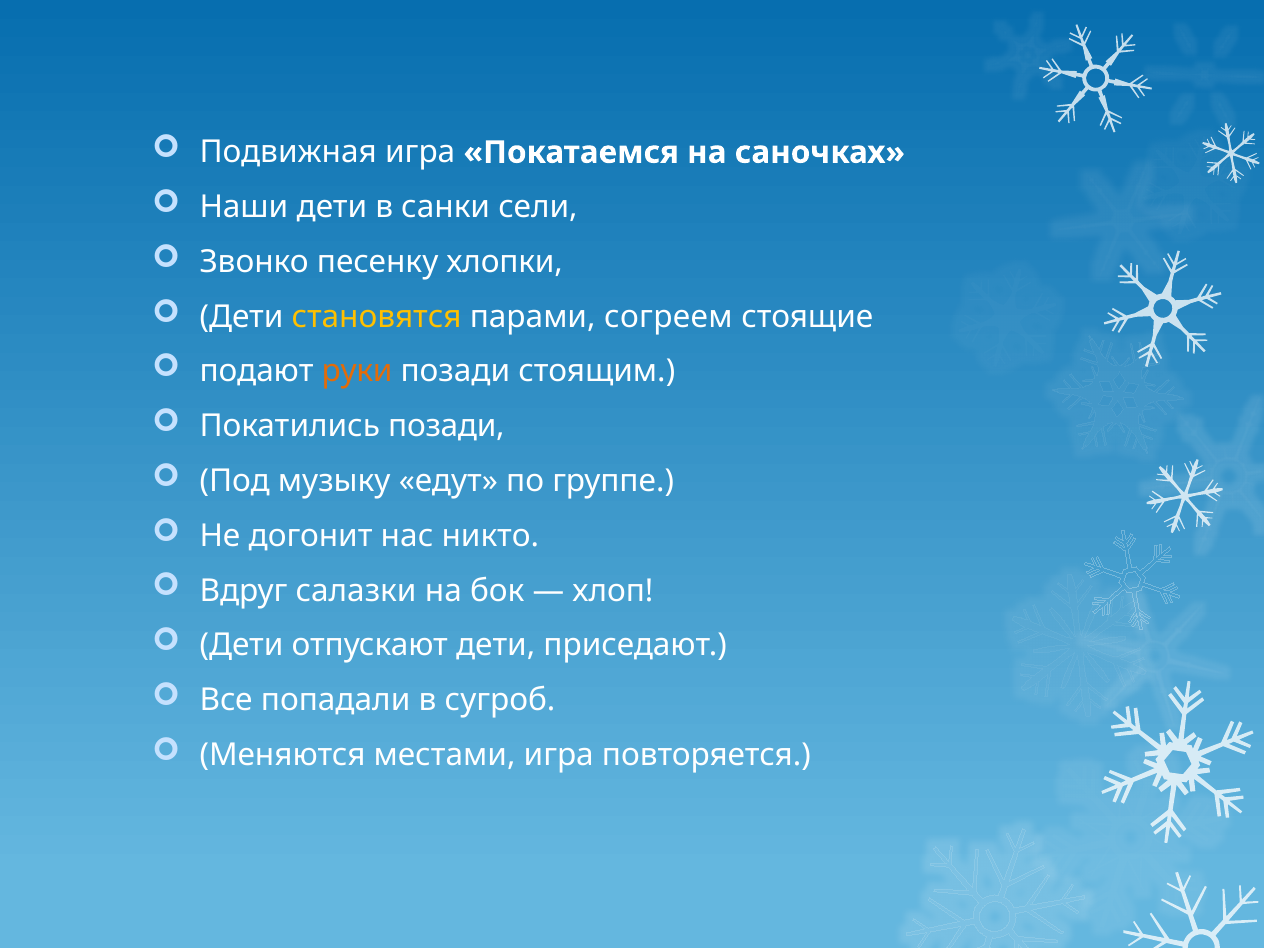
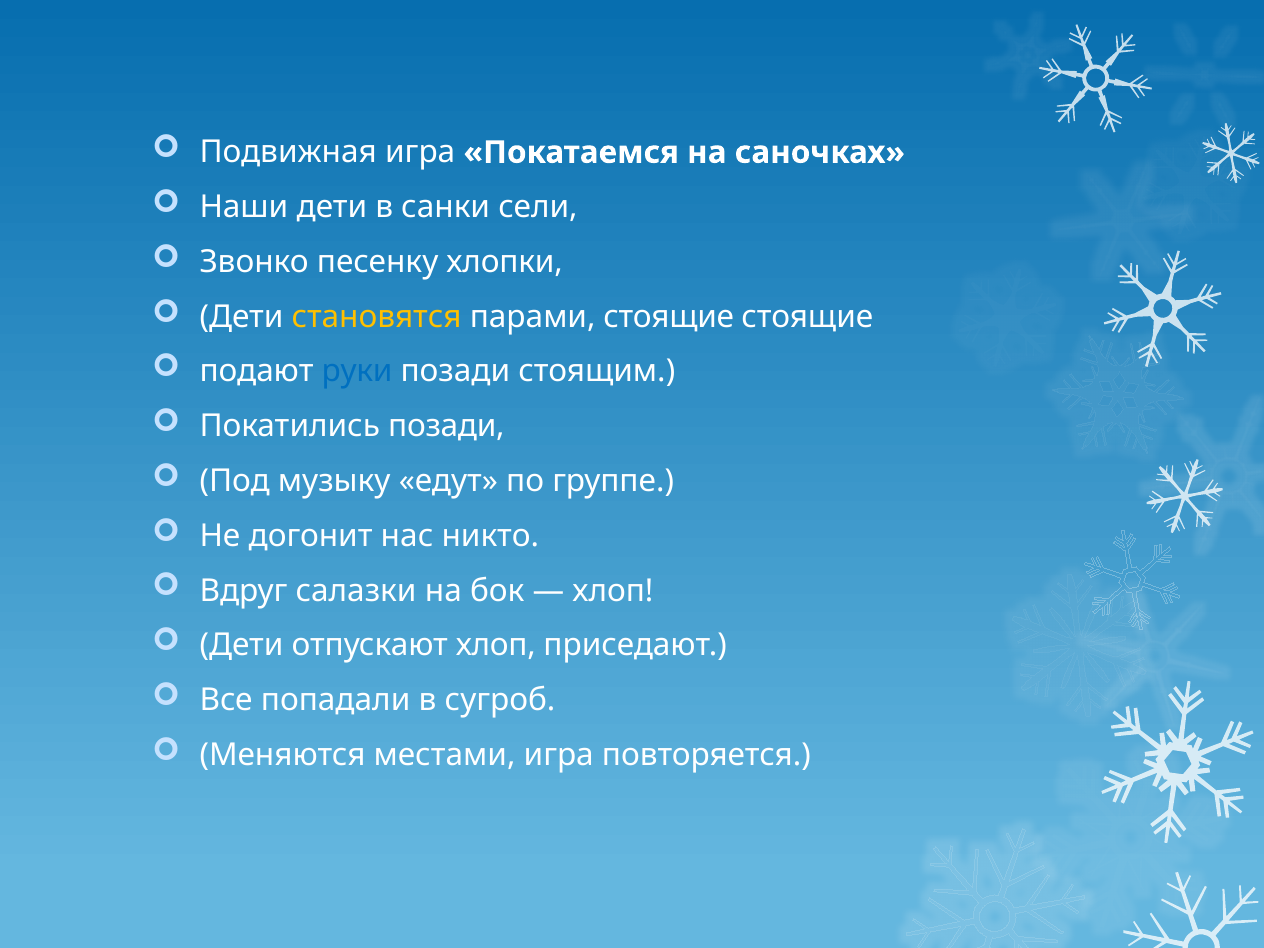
парами согреем: согреем -> стоящие
руки colour: orange -> blue
отпускают дети: дети -> хлоп
